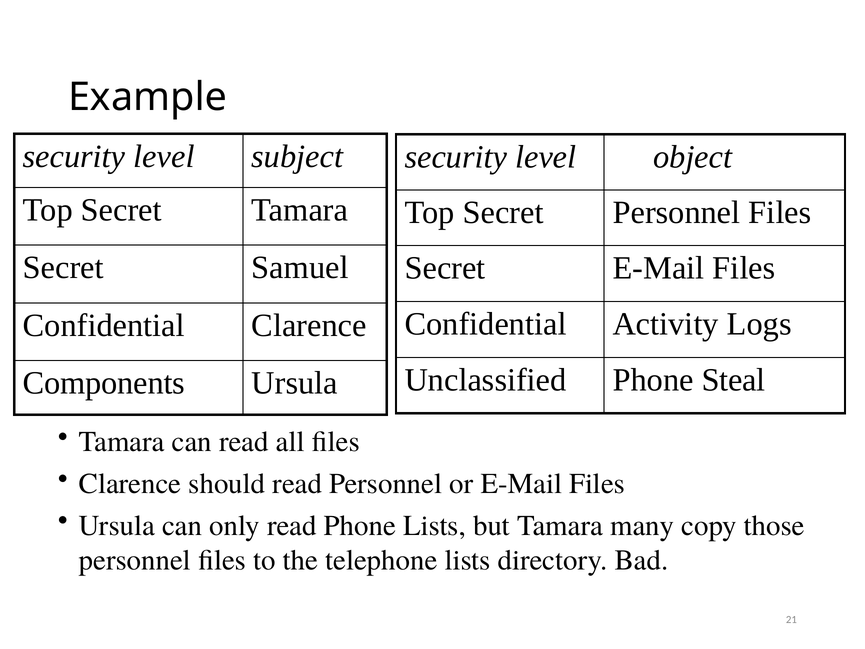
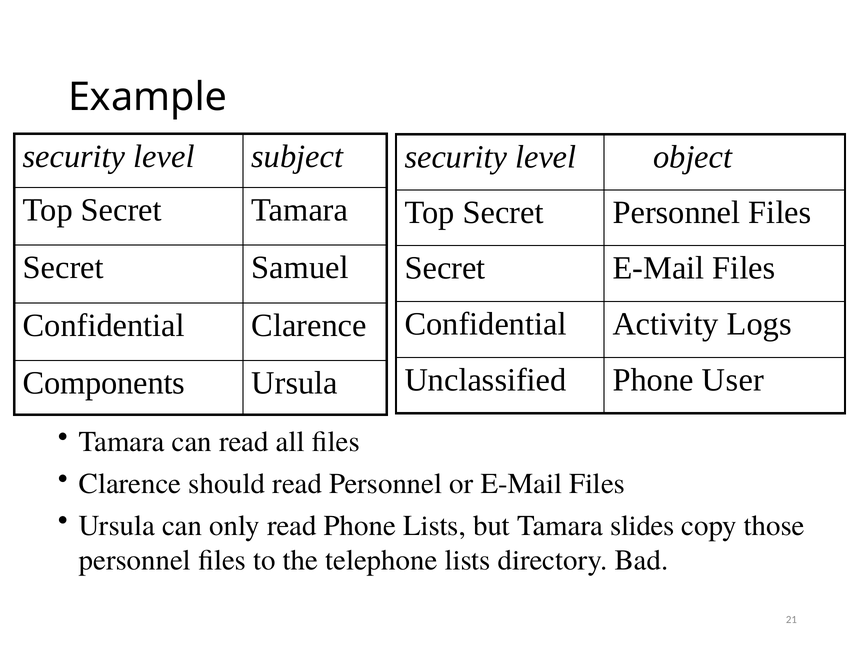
Steal: Steal -> User
many: many -> slides
